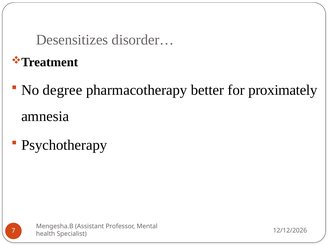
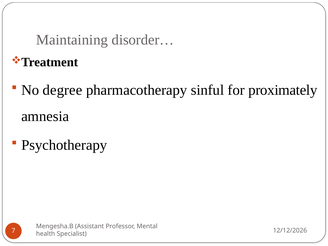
Desensitizes: Desensitizes -> Maintaining
better: better -> sinful
